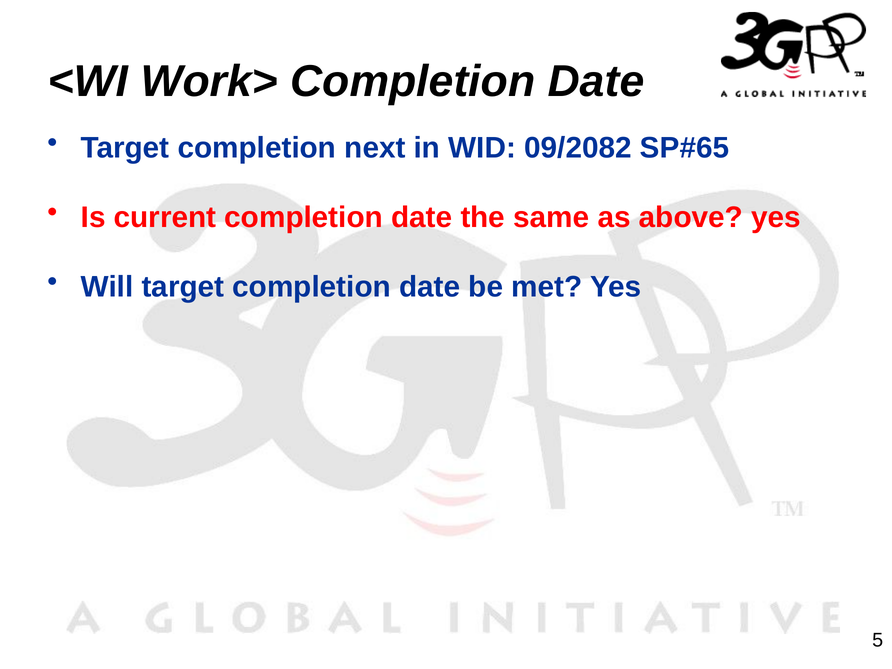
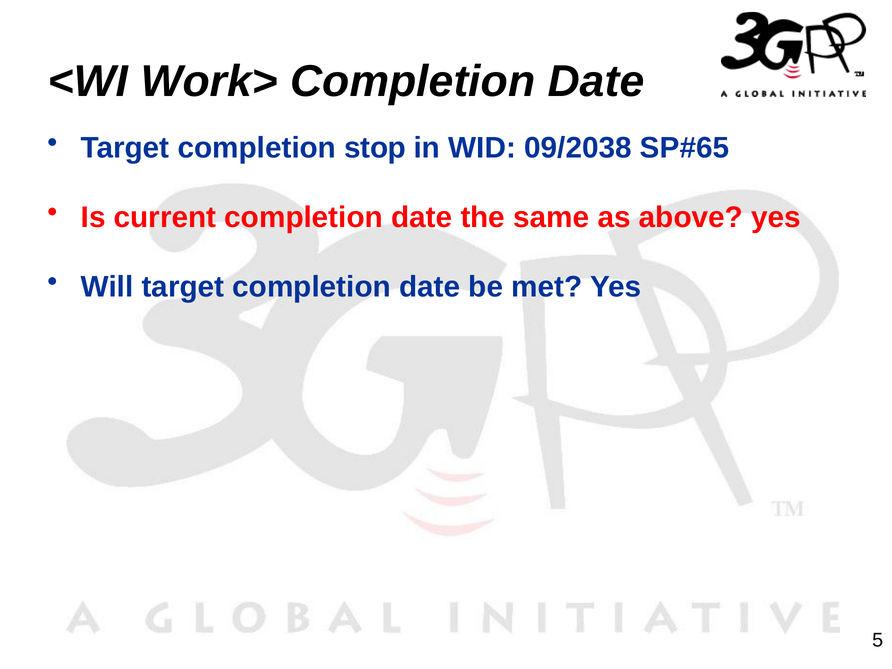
next: next -> stop
09/2082: 09/2082 -> 09/2038
